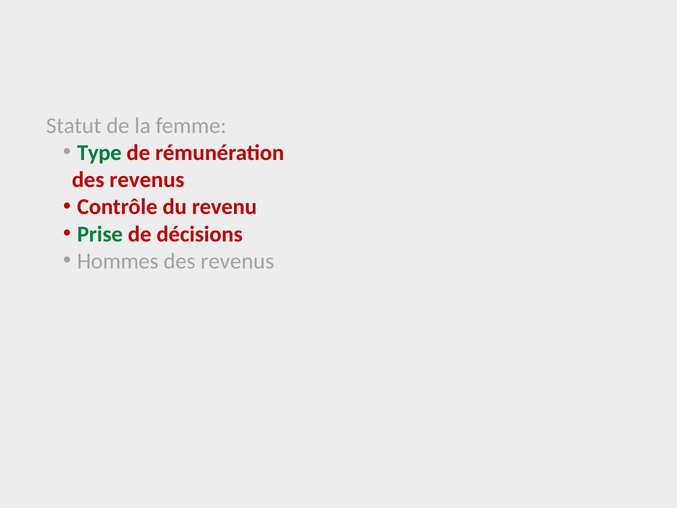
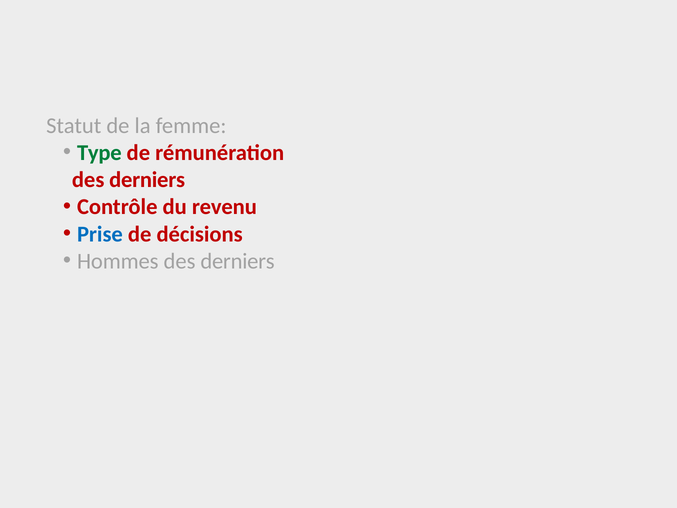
revenus at (147, 180): revenus -> derniers
Prise colour: green -> blue
revenus at (237, 261): revenus -> derniers
